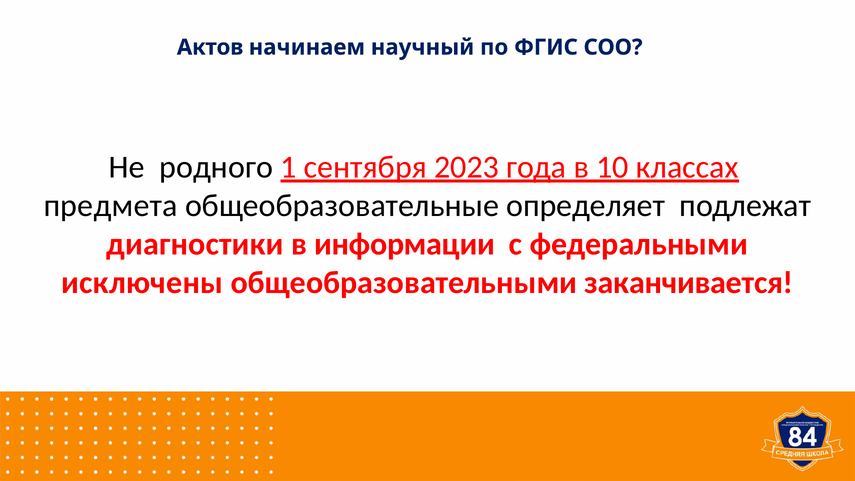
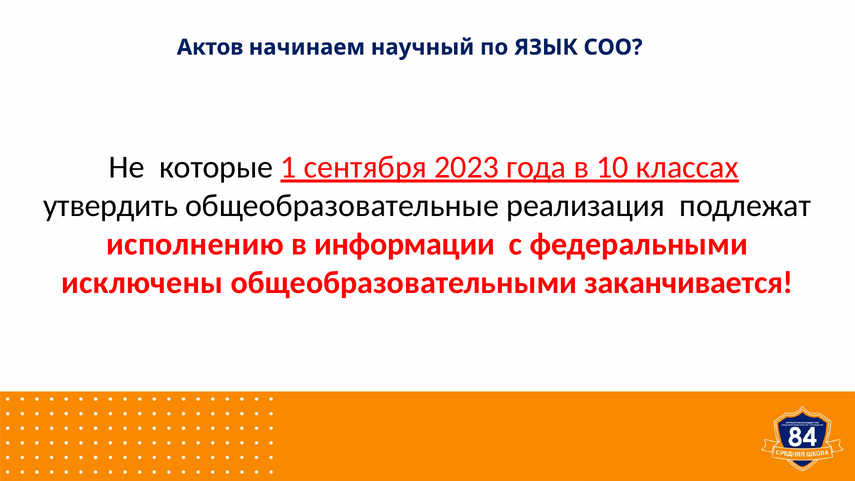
ФГИС: ФГИС -> ЯЗЫК
родного: родного -> которые
предмета: предмета -> утвердить
определяет: определяет -> реализация
диагностики: диагностики -> исполнению
